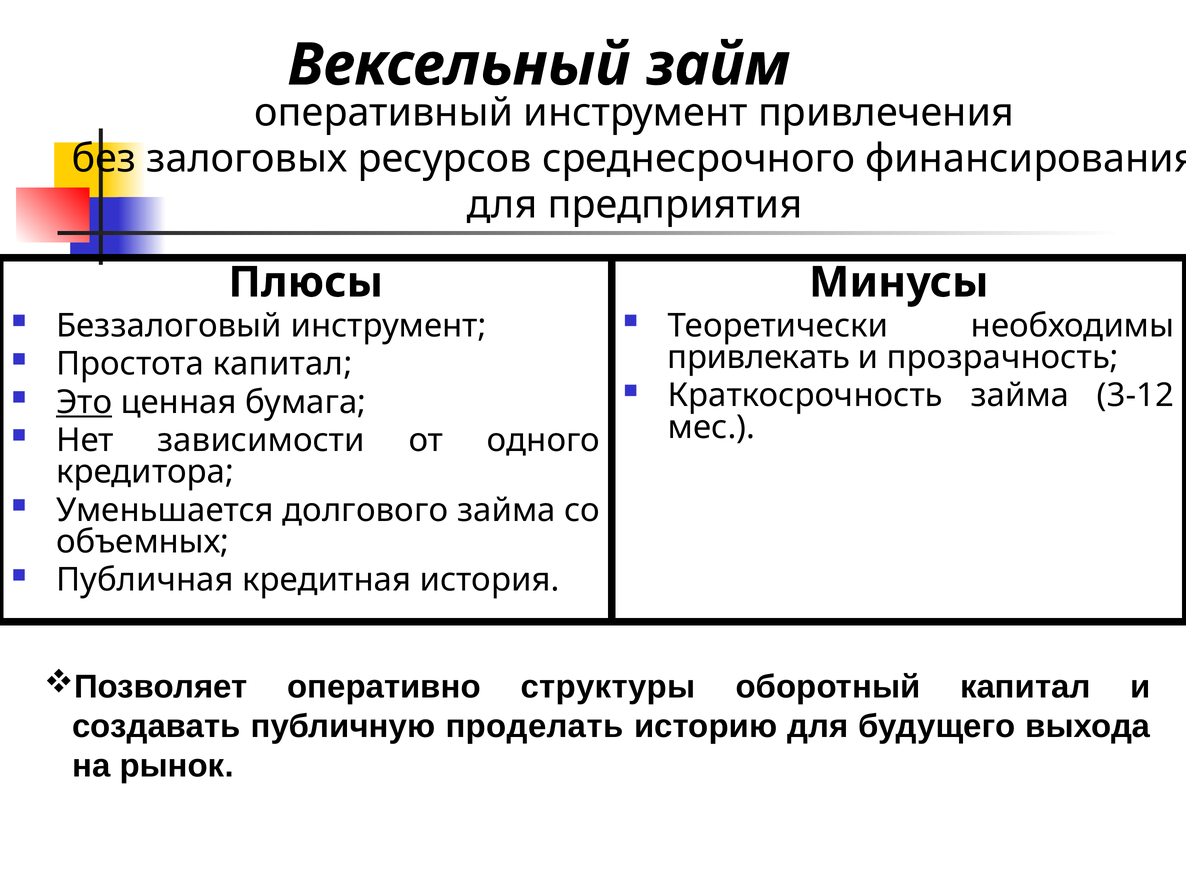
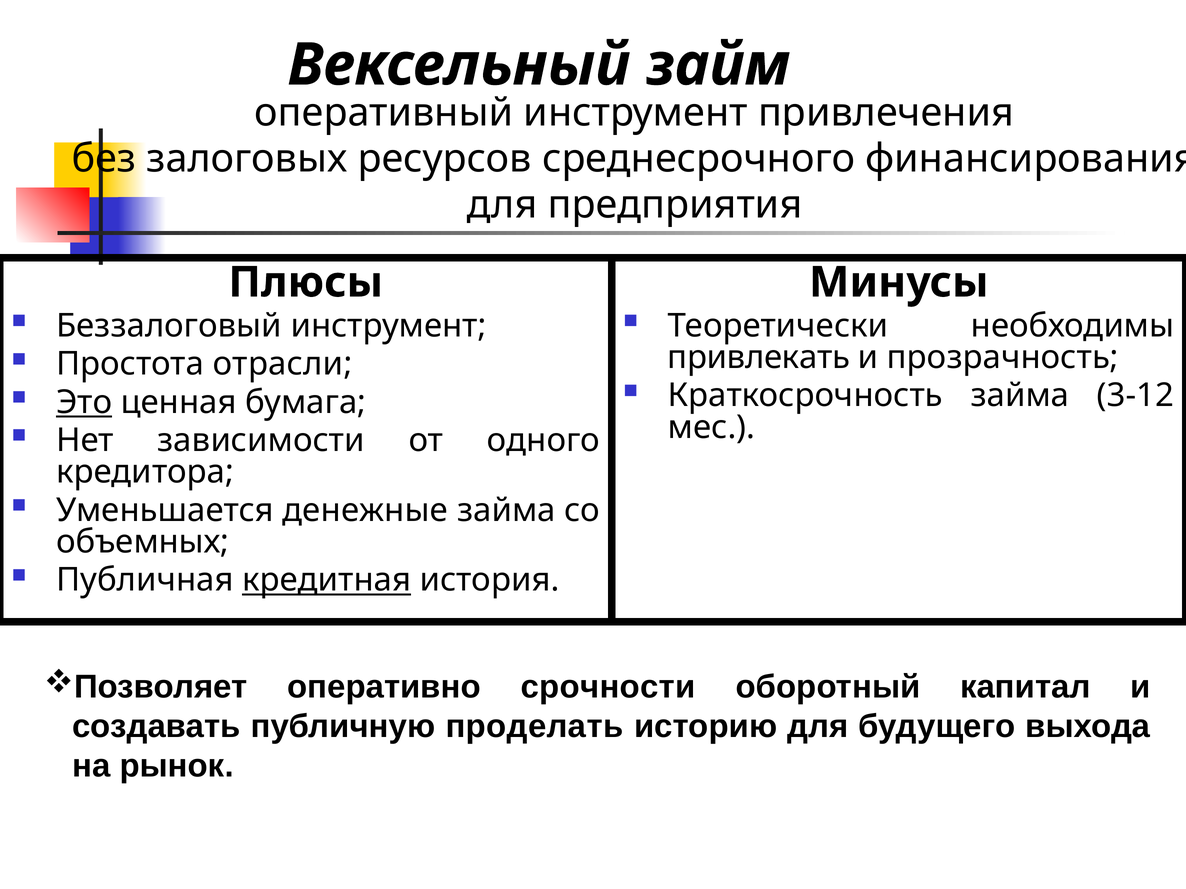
Простота капитал: капитал -> отрасли
долгового: долгового -> денежные
кредитная underline: none -> present
структуры: структуры -> срочности
